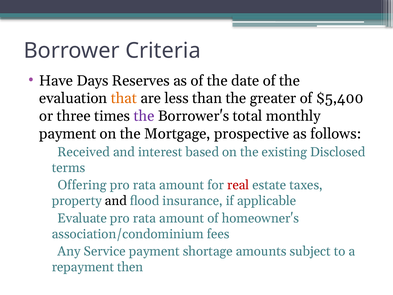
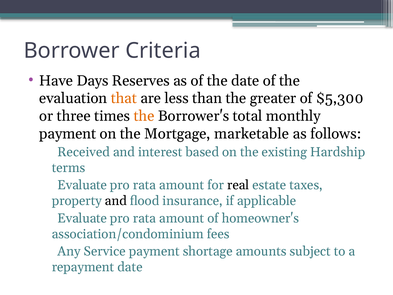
$5,400: $5,400 -> $5,300
the at (144, 116) colour: purple -> orange
prospective: prospective -> marketable
Disclosed: Disclosed -> Hardship
Offering at (82, 185): Offering -> Evaluate
real colour: red -> black
repayment then: then -> date
